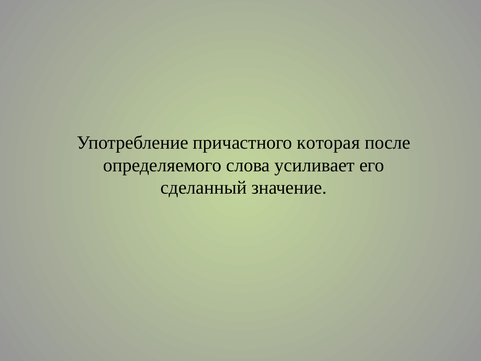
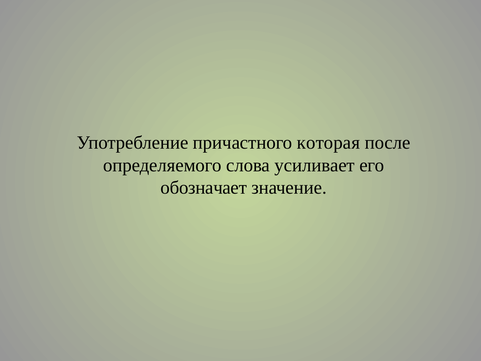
сделанный: сделанный -> обозначает
